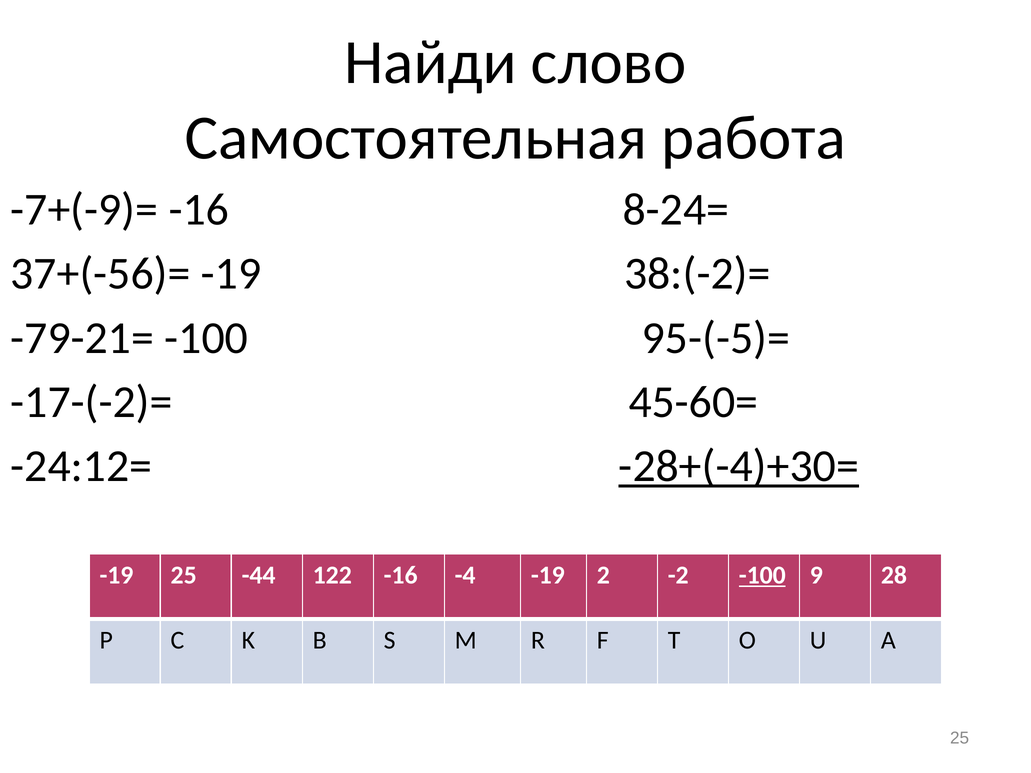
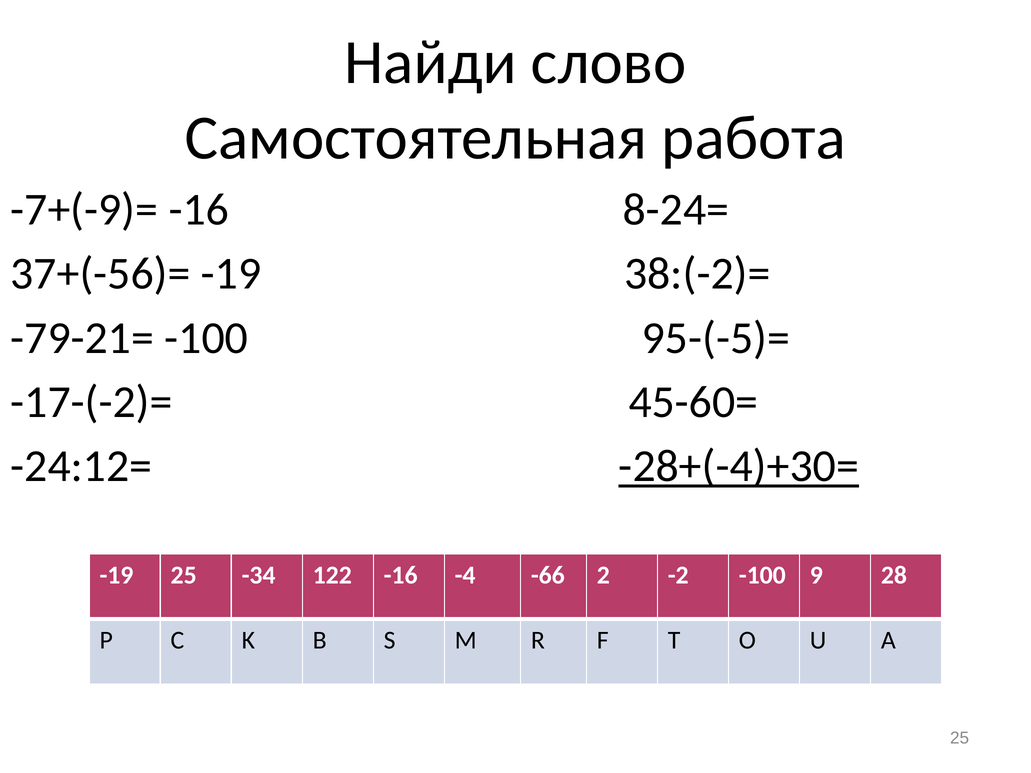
-44: -44 -> -34
-4 -19: -19 -> -66
-100 at (762, 575) underline: present -> none
